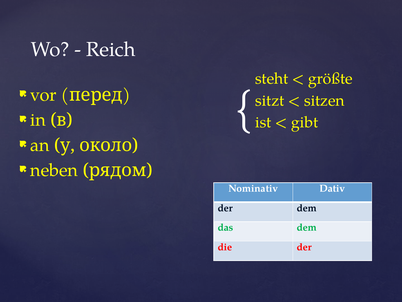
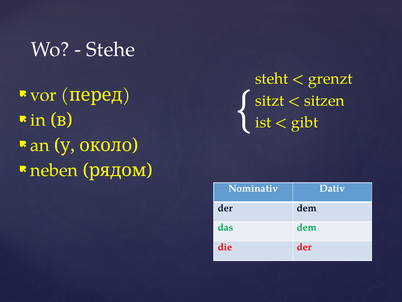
Reich: Reich -> Stehe
größte: größte -> grenzt
